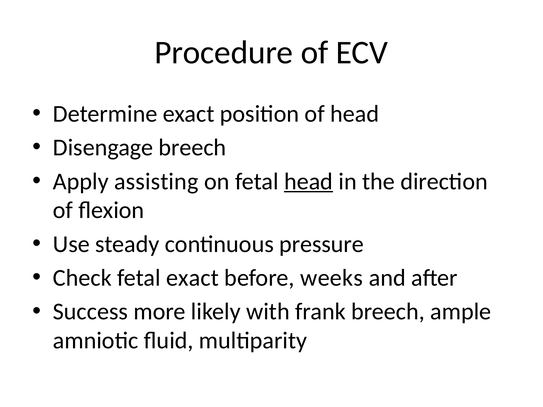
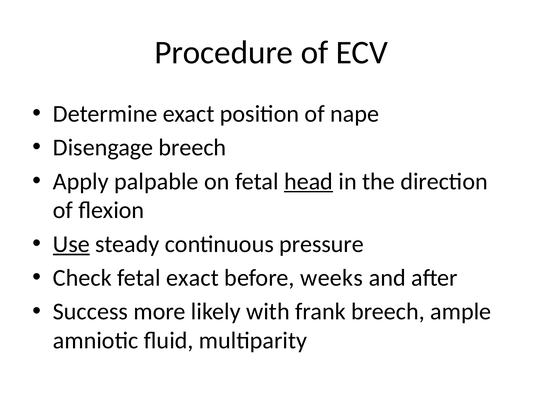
of head: head -> nape
assisting: assisting -> palpable
Use underline: none -> present
